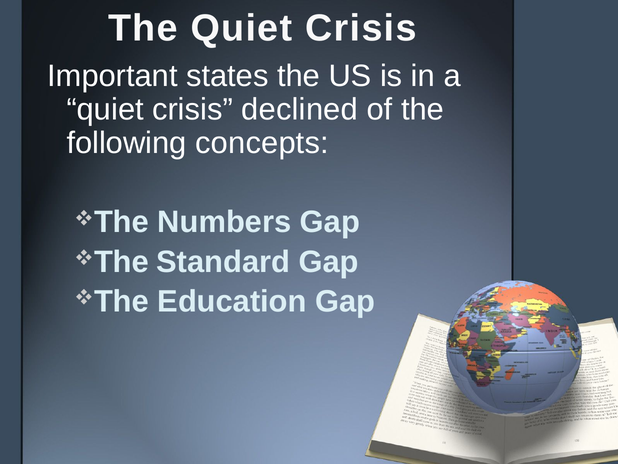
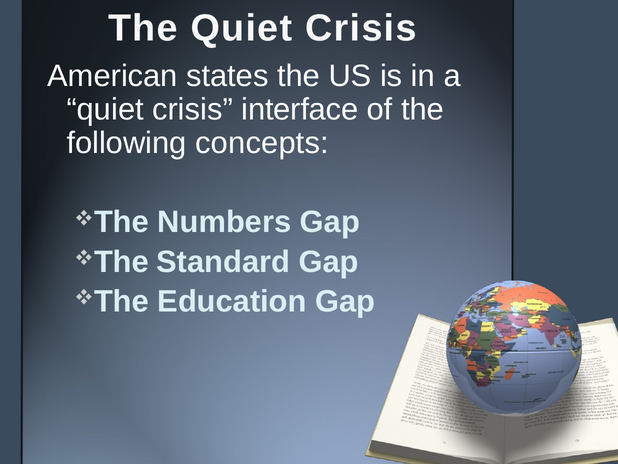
Important: Important -> American
declined: declined -> interface
